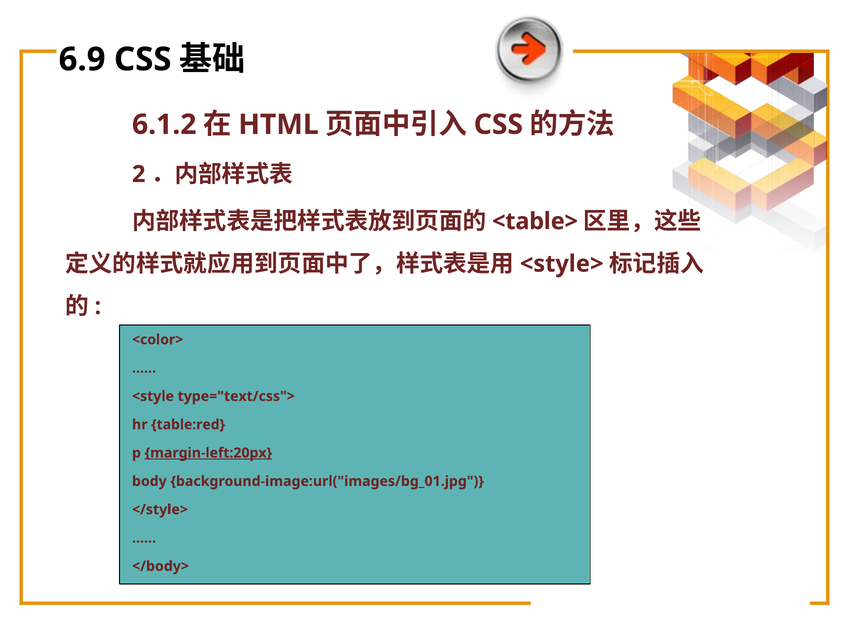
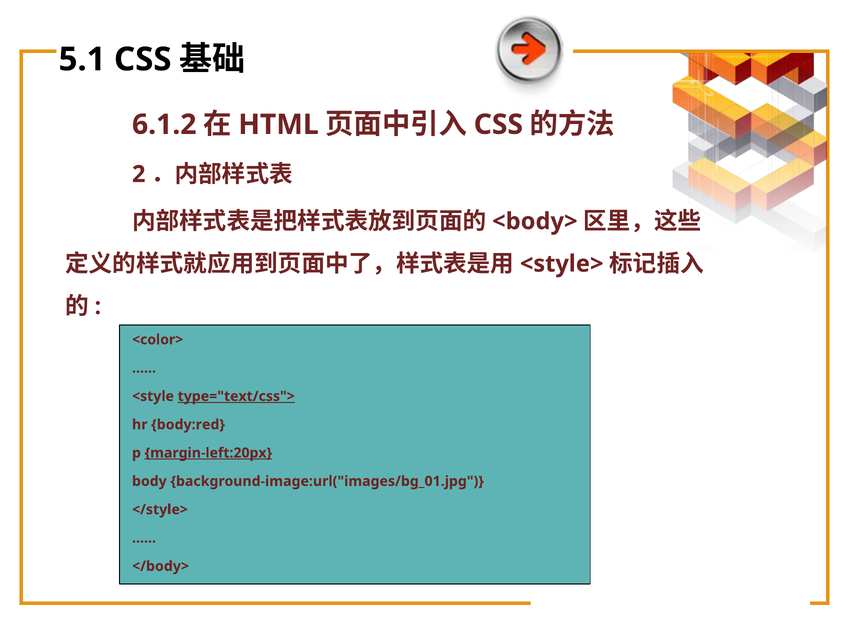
6.9: 6.9 -> 5.1
<table>: <table> -> <body>
type="text/css"> underline: none -> present
table:red: table:red -> body:red
